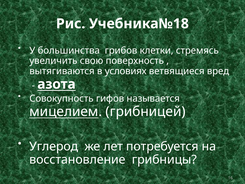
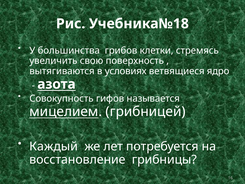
вред: вред -> ядро
Углерод: Углерод -> Каждый
